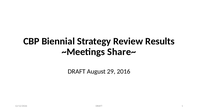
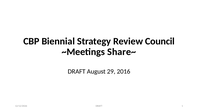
Results: Results -> Council
